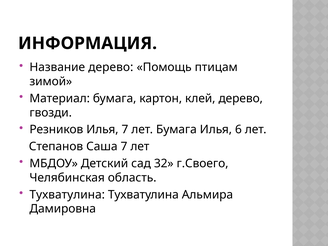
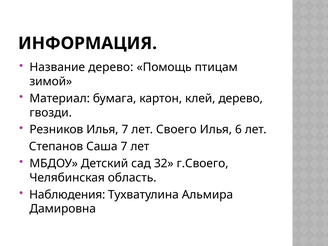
лет Бумага: Бумага -> Своего
Тухватулина at (67, 195): Тухватулина -> Наблюдения
